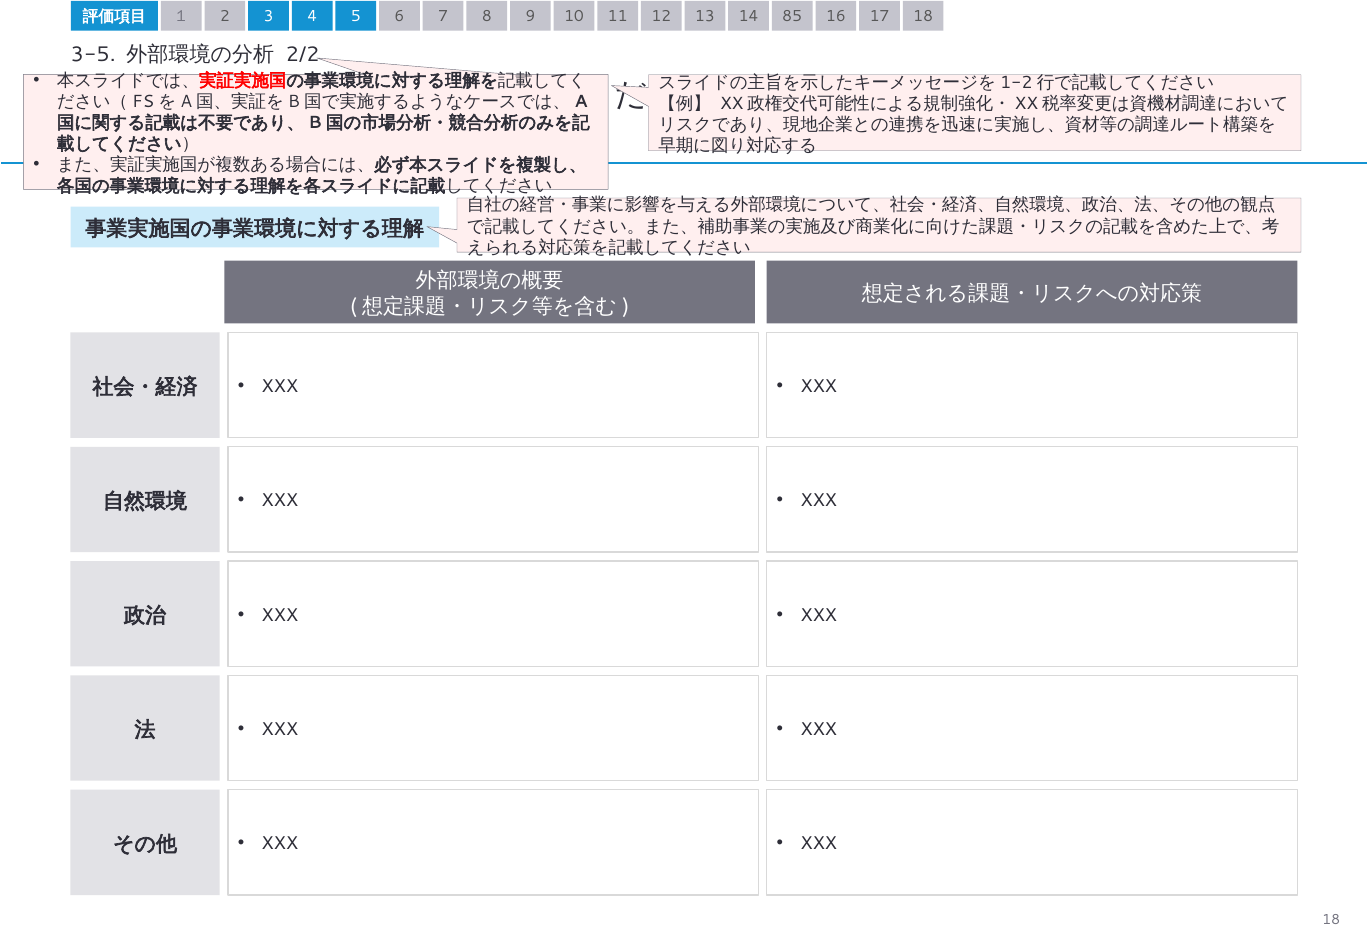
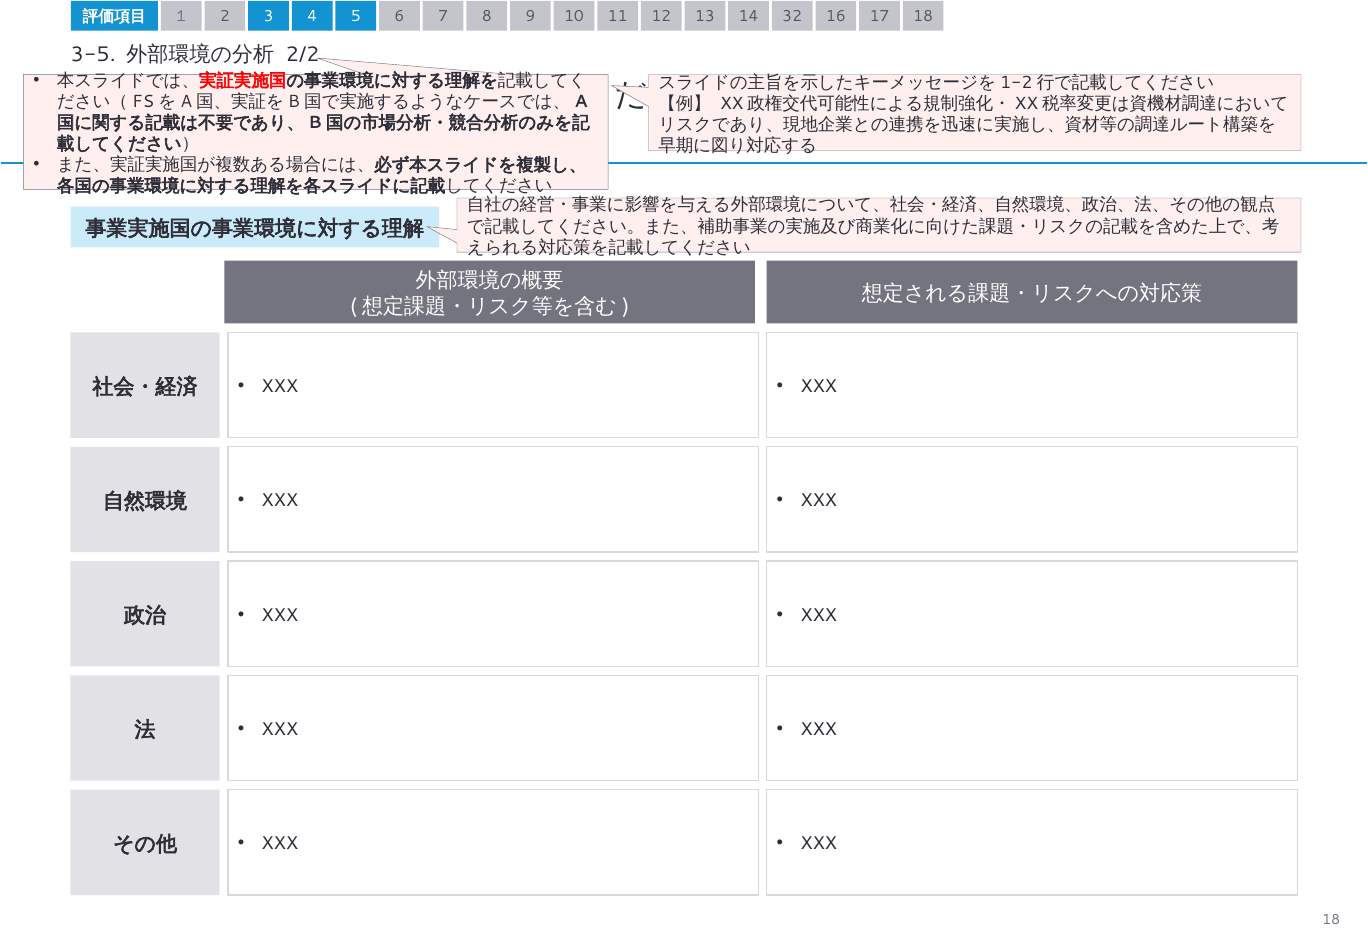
85: 85 -> 32
